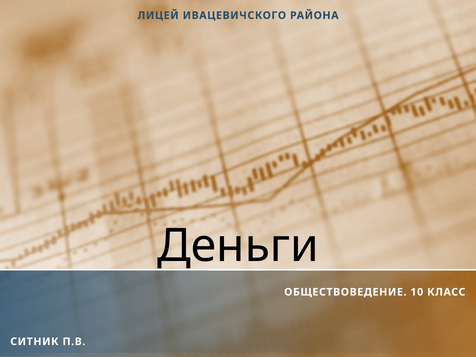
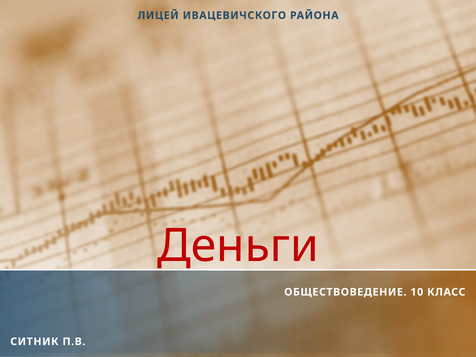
Деньги colour: black -> red
